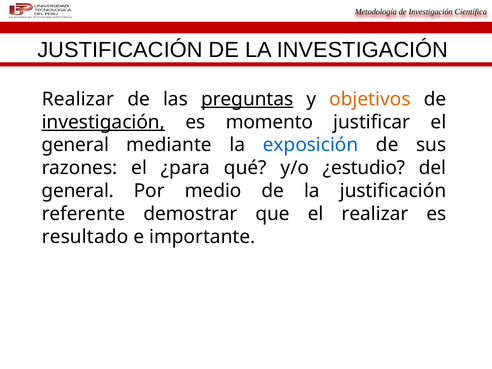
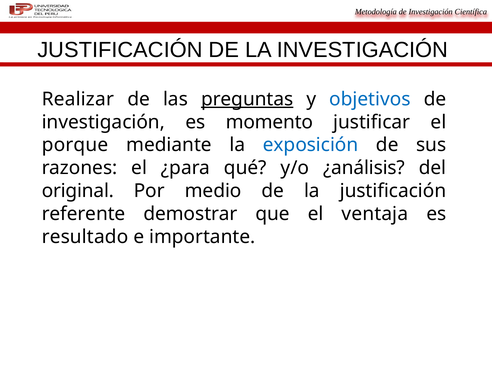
objetivos colour: orange -> blue
investigación at (103, 122) underline: present -> none
general at (75, 145): general -> porque
¿estudio: ¿estudio -> ¿análisis
general at (78, 191): general -> original
el realizar: realizar -> ventaja
